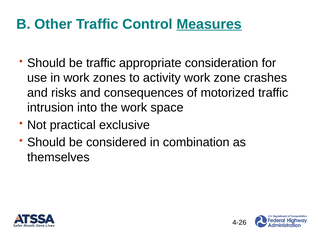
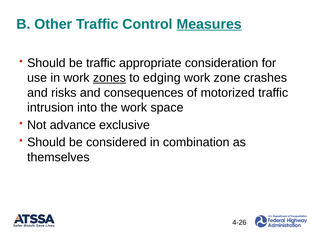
zones underline: none -> present
activity: activity -> edging
practical: practical -> advance
